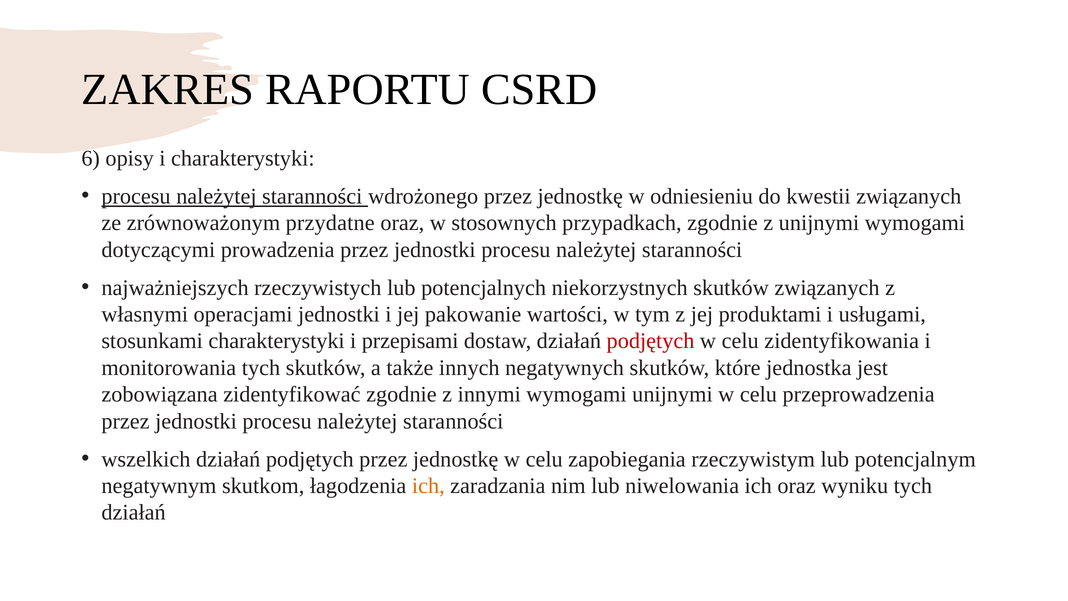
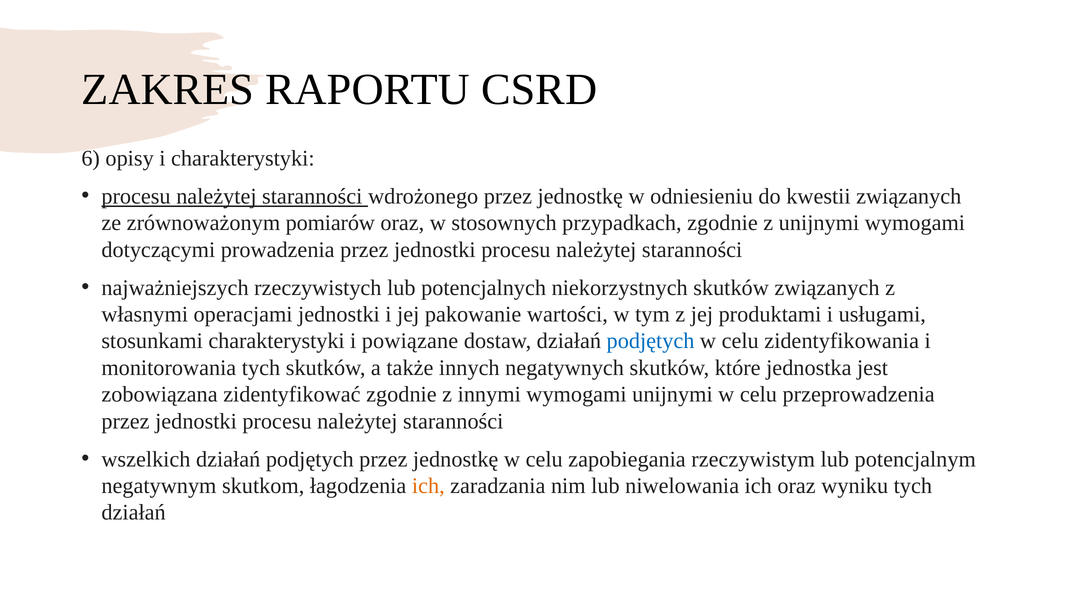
przydatne: przydatne -> pomiarów
przepisami: przepisami -> powiązane
podjętych at (651, 341) colour: red -> blue
